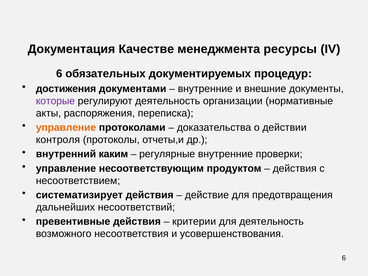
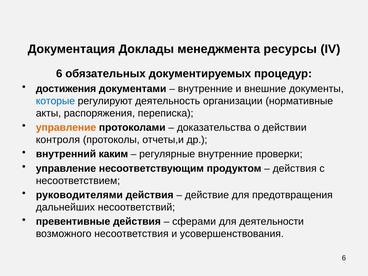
Качестве: Качестве -> Доклады
которые colour: purple -> blue
систематизирует: систематизирует -> руководителями
критерии: критерии -> сферами
для деятельность: деятельность -> деятельности
